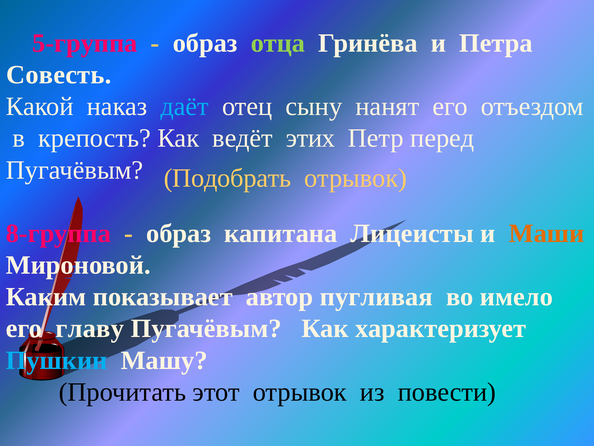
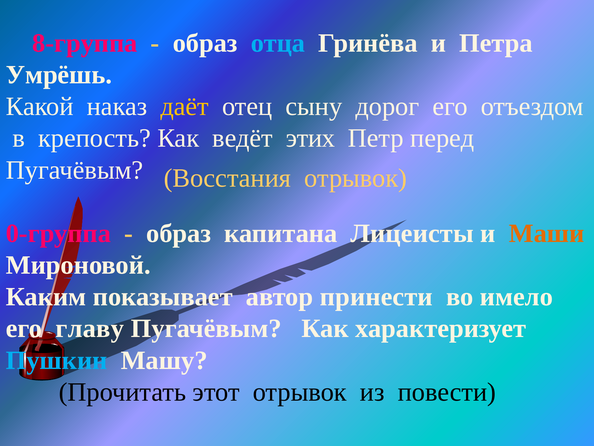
5-группа: 5-группа -> 8-группа
отца colour: light green -> light blue
Совесть: Совесть -> Умрёшь
даёт colour: light blue -> yellow
нанят: нанят -> дорог
Подобрать: Подобрать -> Восстания
8-группа: 8-группа -> 0-группа
пугливая: пугливая -> принести
